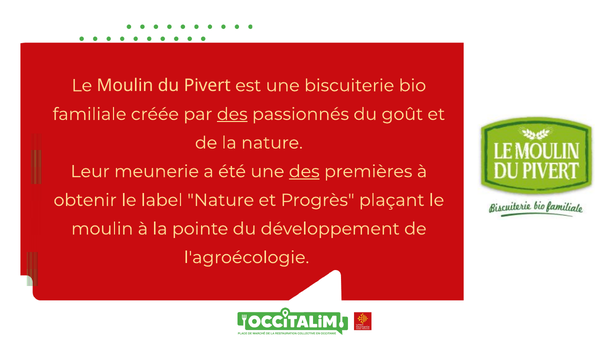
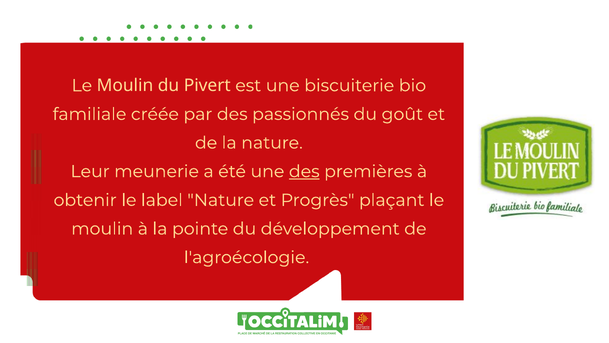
des at (232, 114) underline: present -> none
